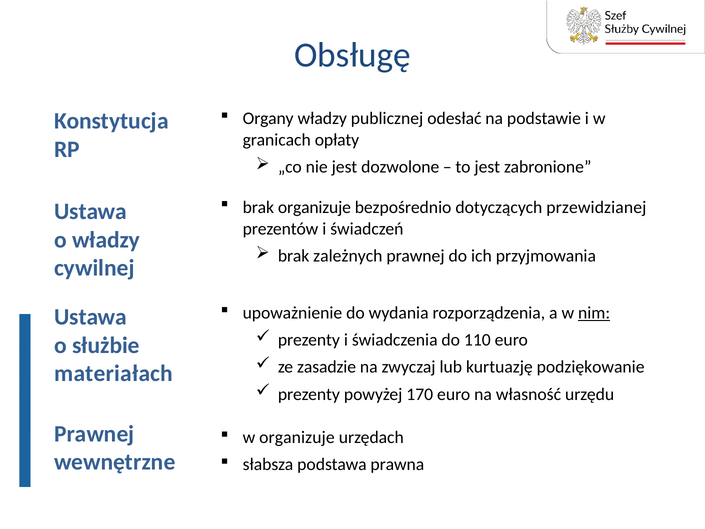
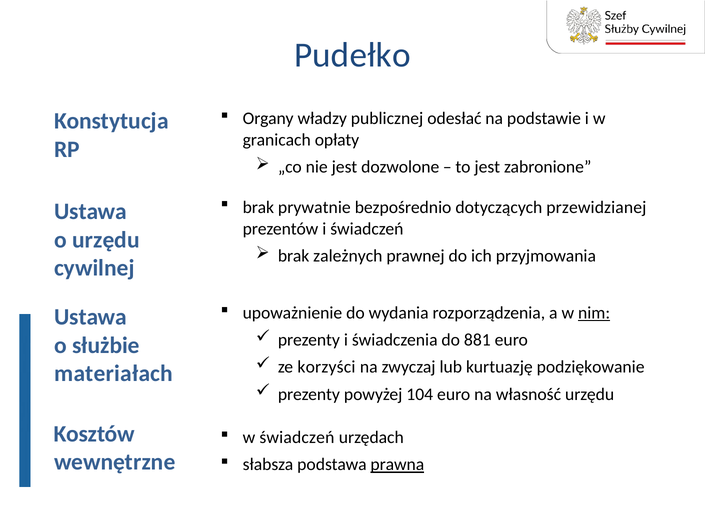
Obsługę: Obsługę -> Pudełko
brak organizuje: organizuje -> prywatnie
o władzy: władzy -> urzędu
110: 110 -> 881
zasadzie: zasadzie -> korzyści
170: 170 -> 104
Prawnej at (94, 434): Prawnej -> Kosztów
w organizuje: organizuje -> świadczeń
prawna underline: none -> present
